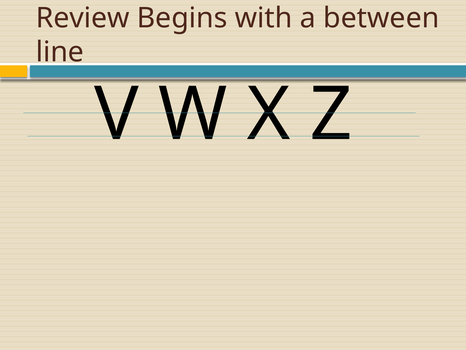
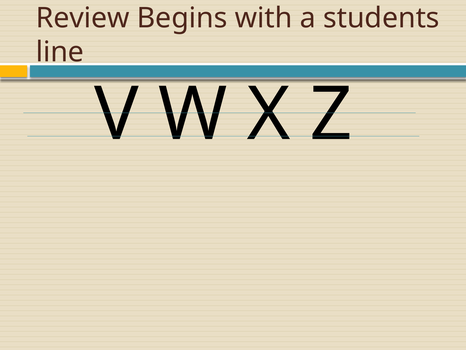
between: between -> students
